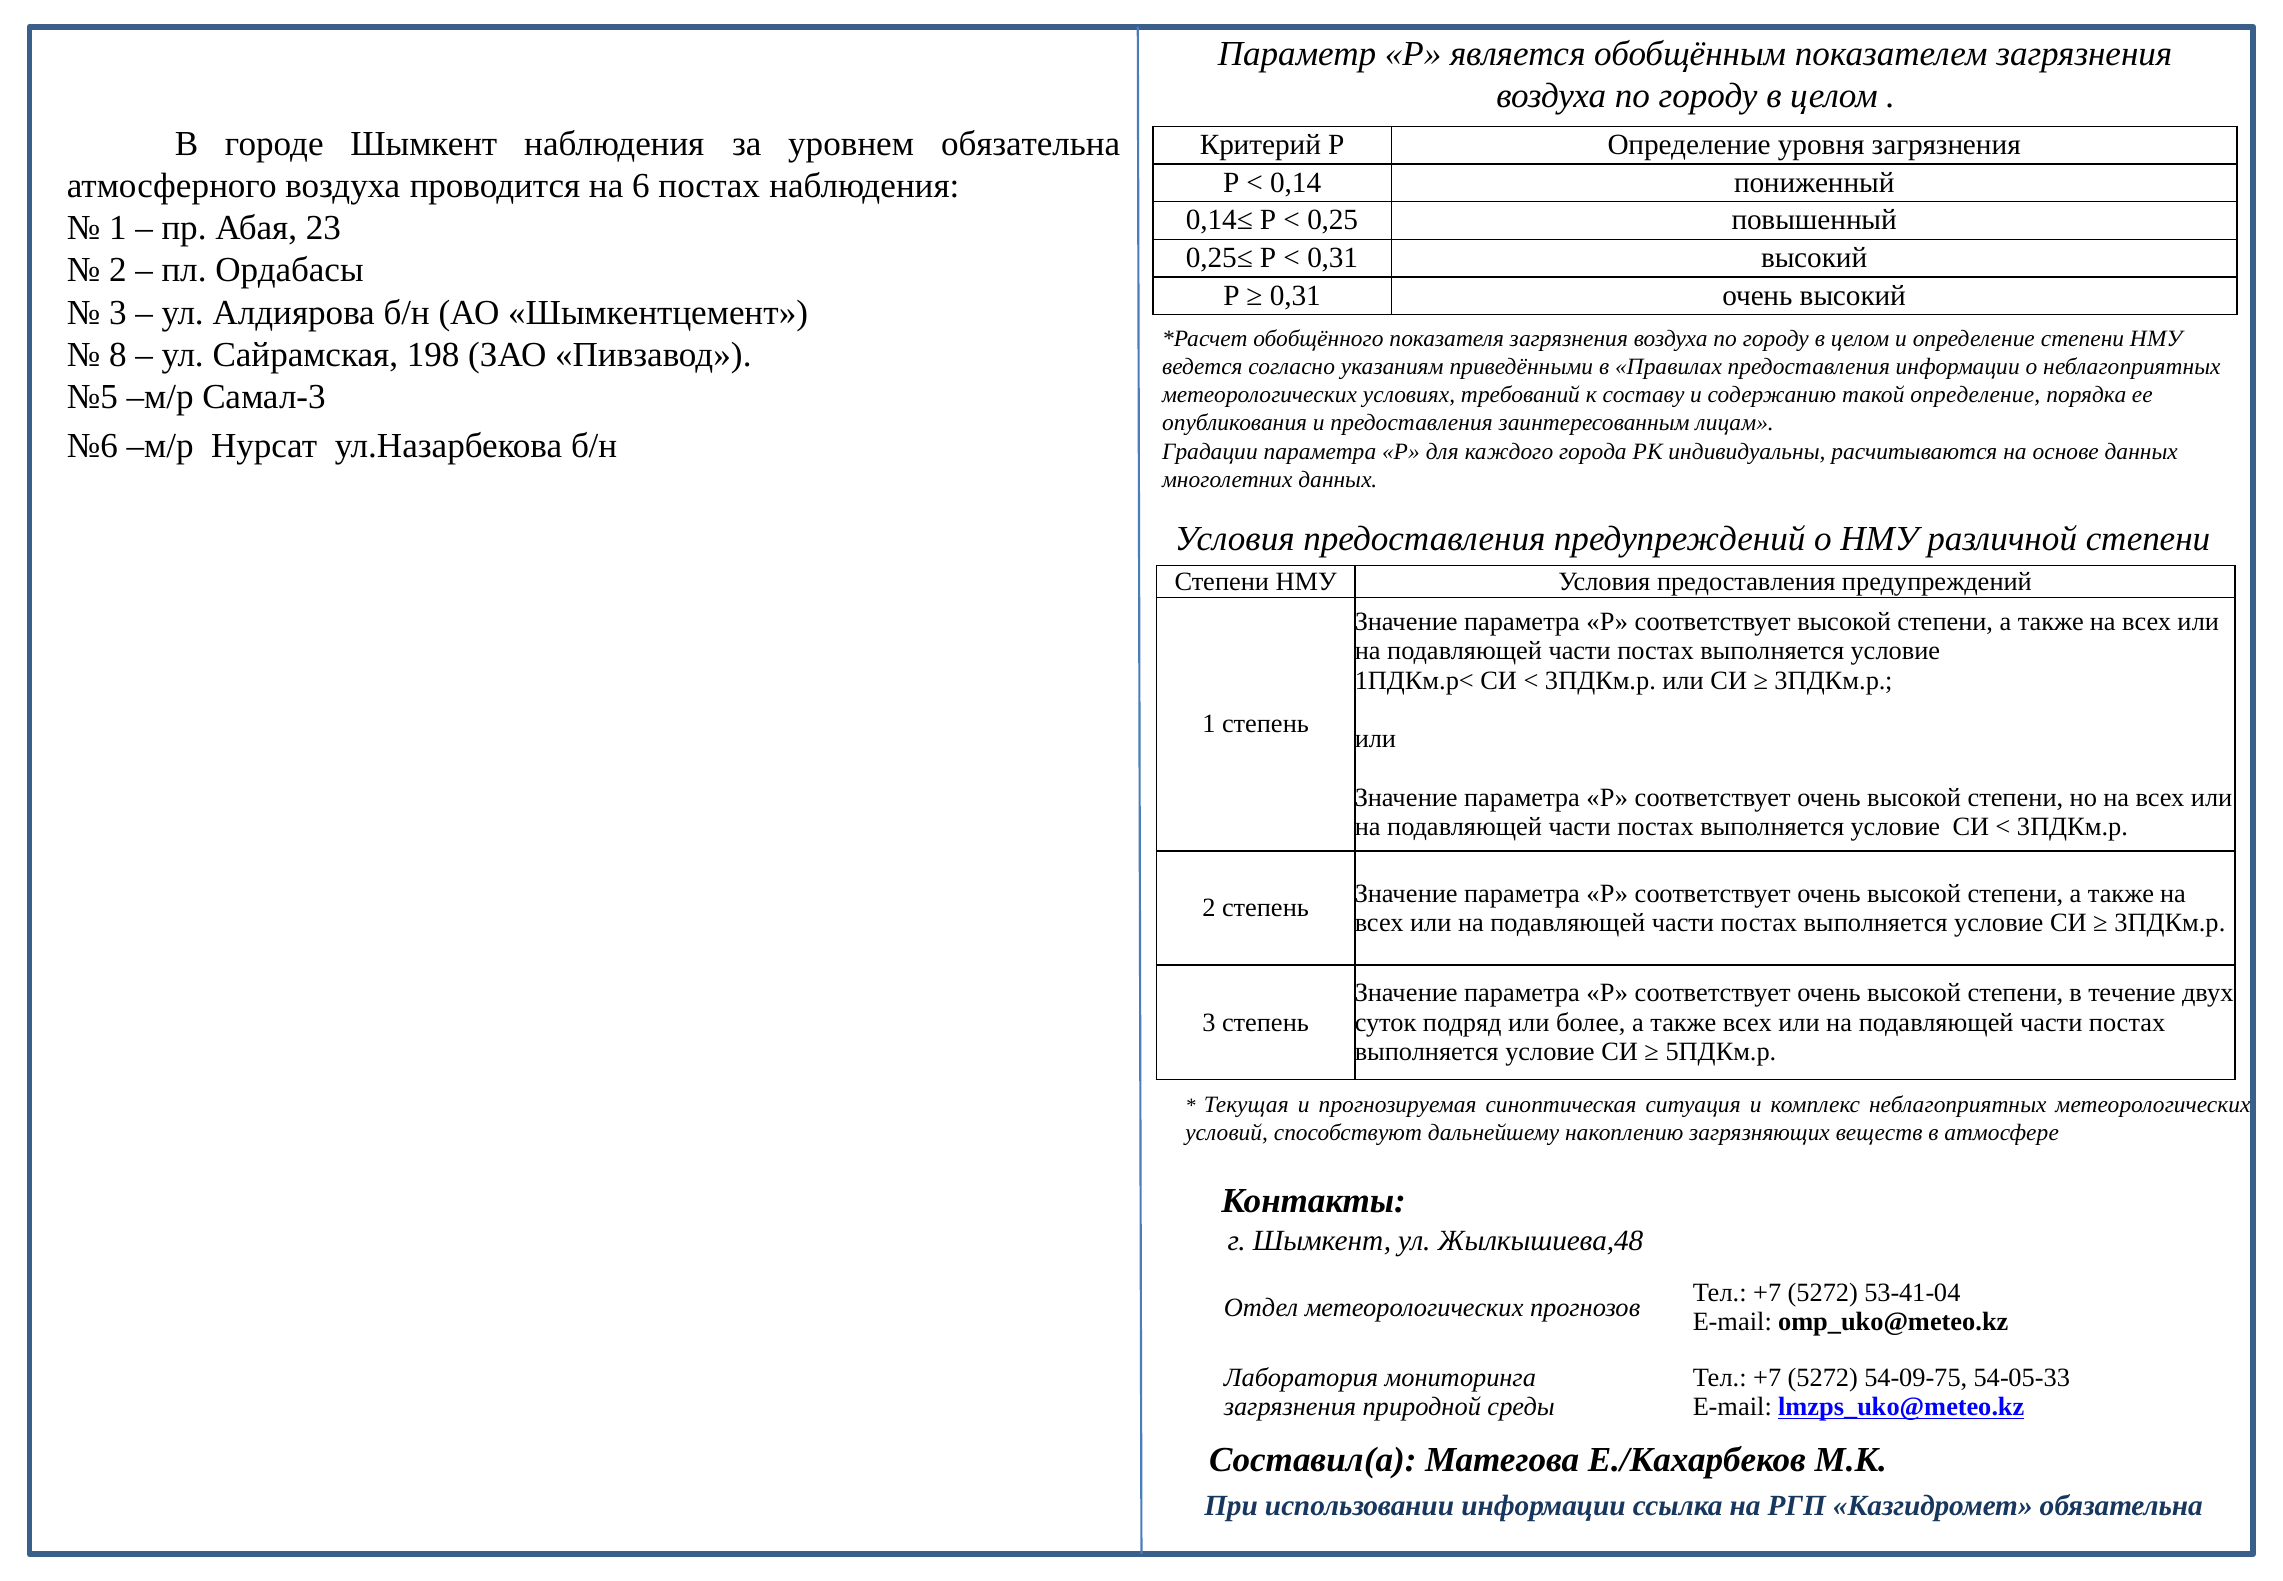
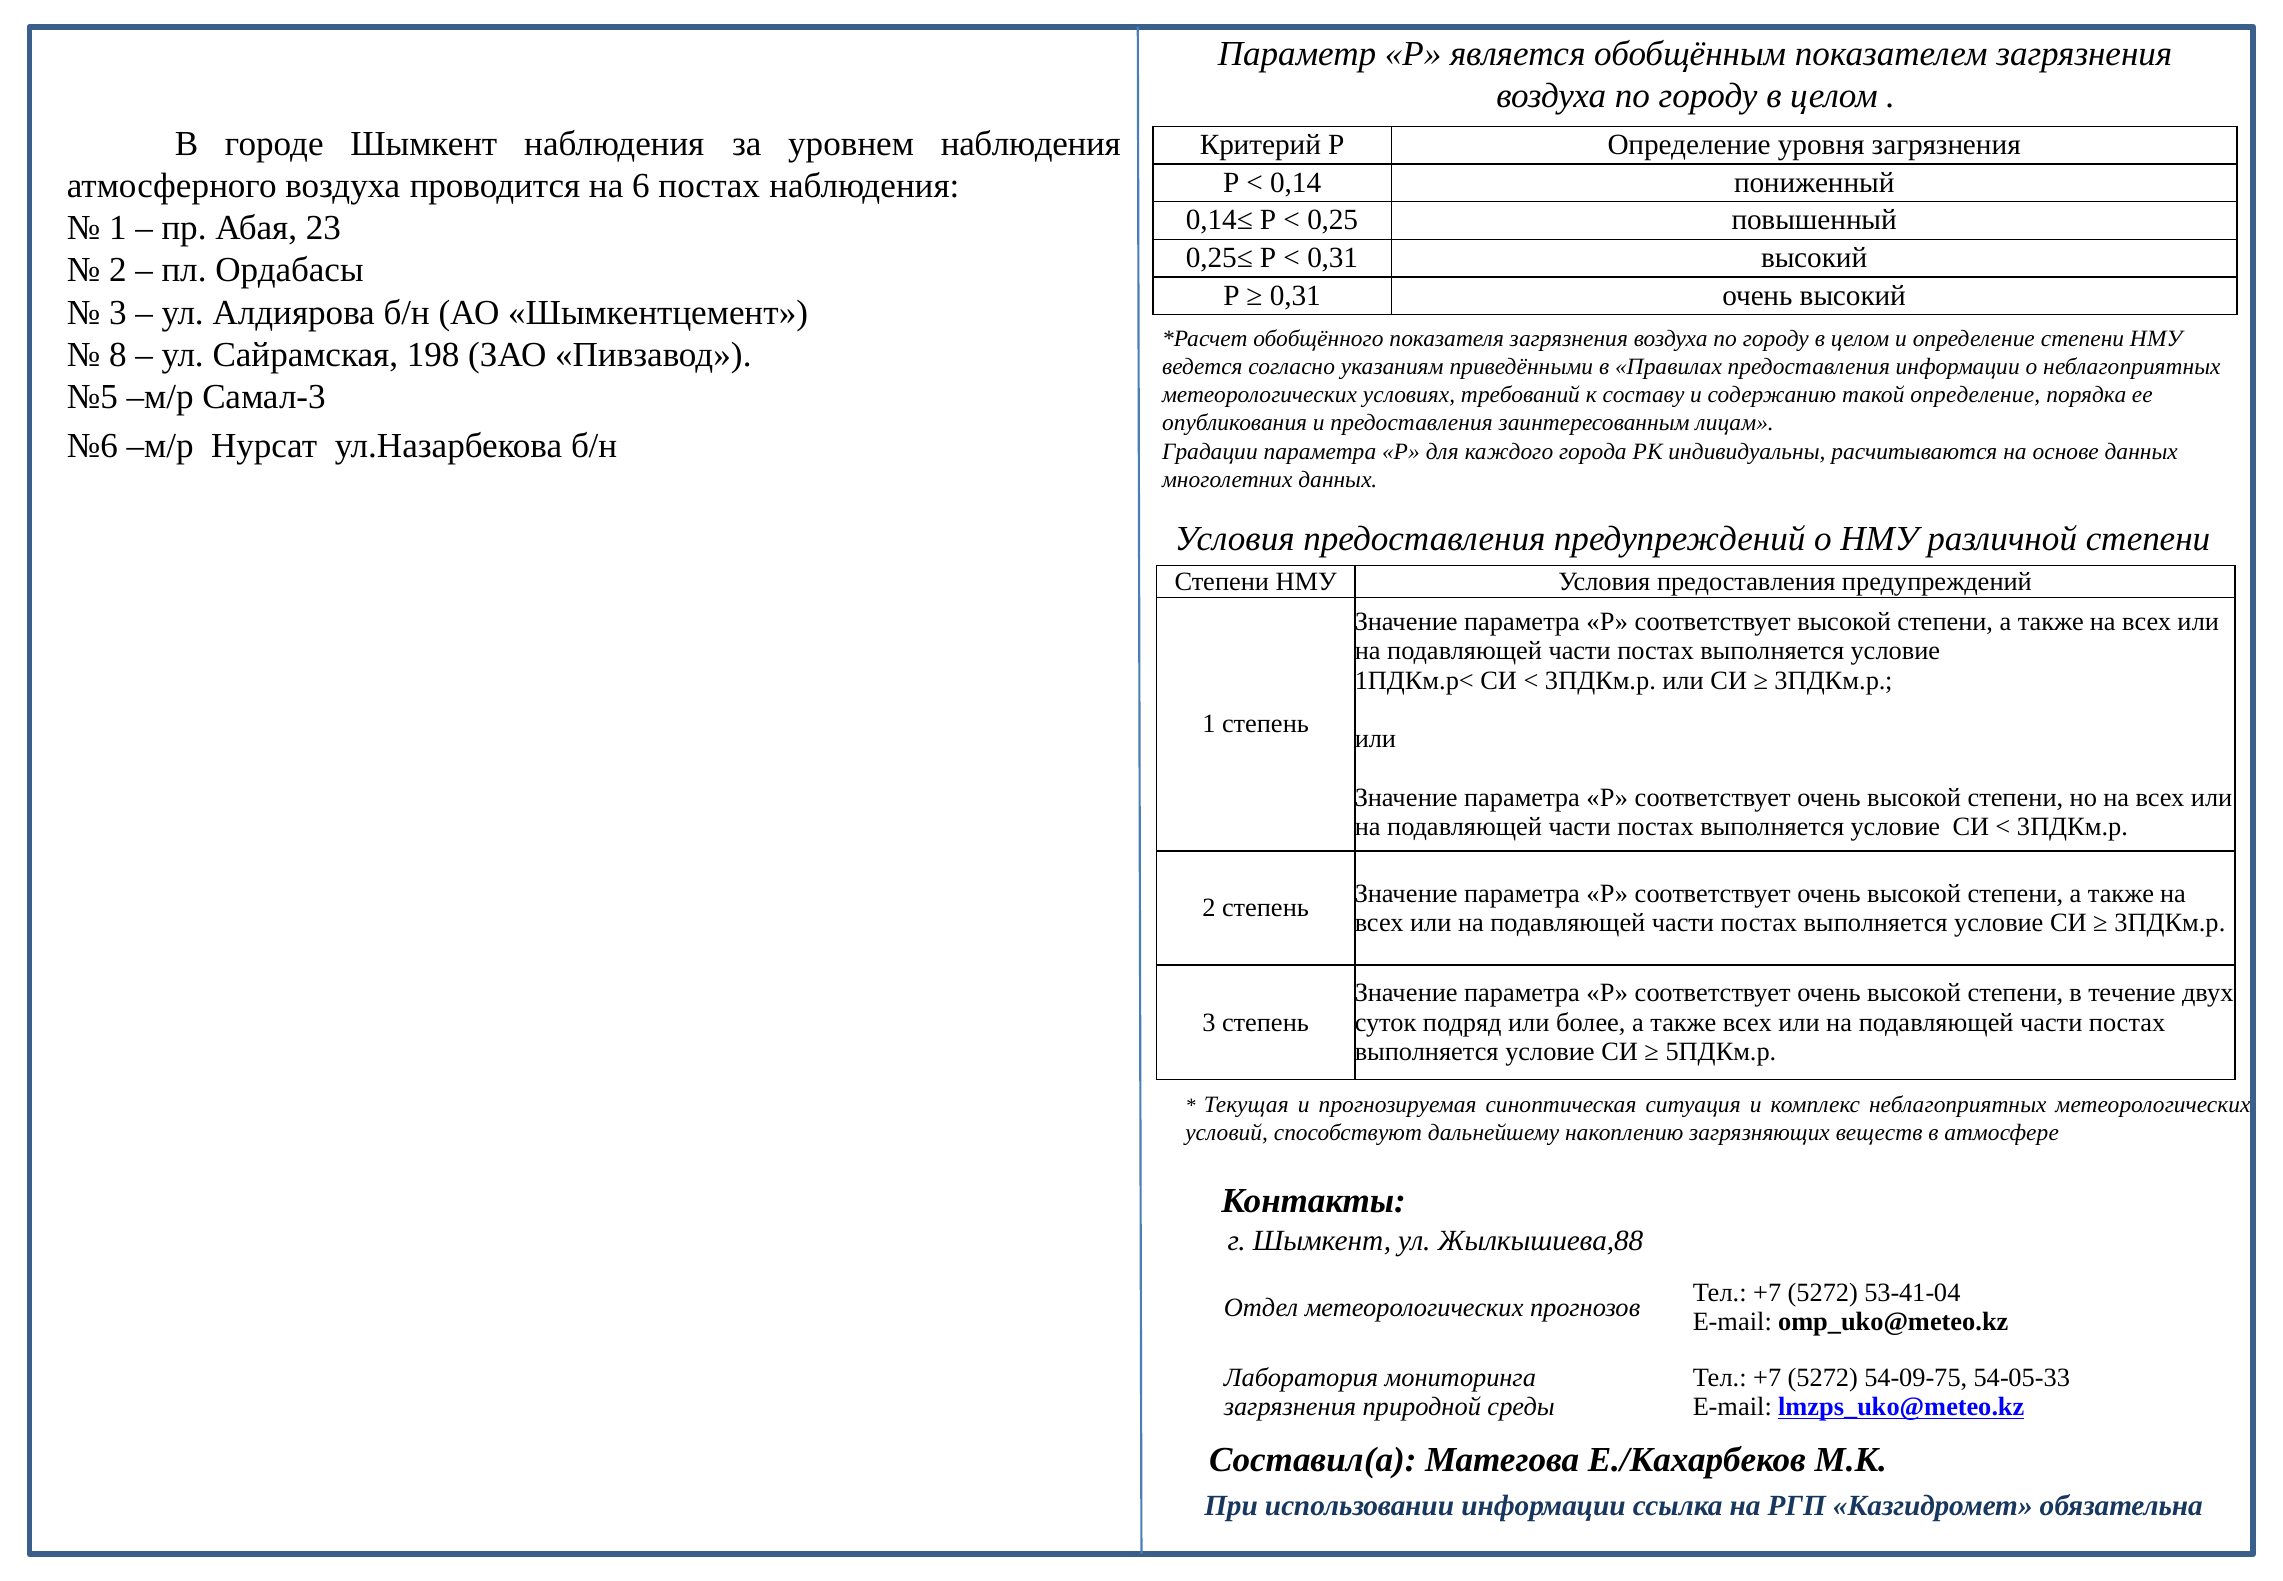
уровнем обязательна: обязательна -> наблюдения
Жылкышиева,48: Жылкышиева,48 -> Жылкышиева,88
